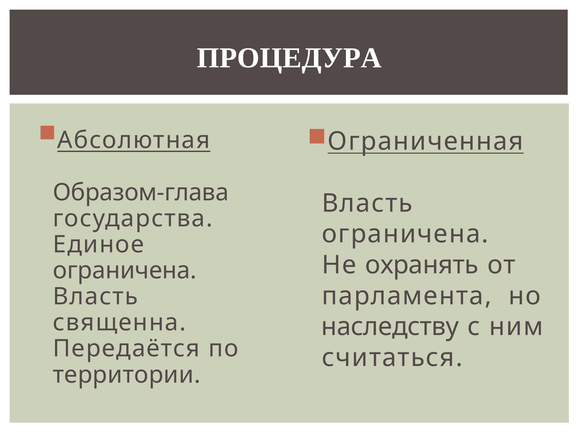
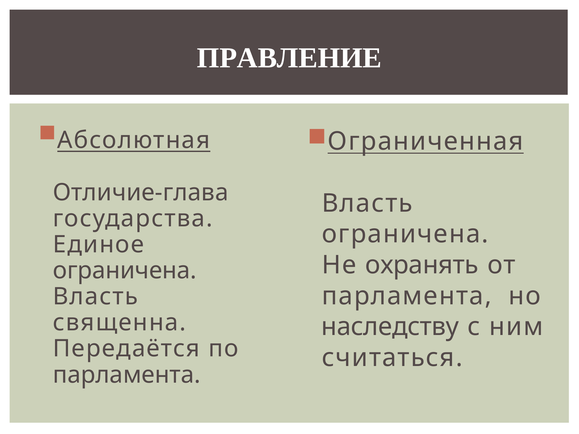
ПРОЦЕДУРА: ПРОЦЕДУРА -> ПРАВЛЕНИЕ
Образом-глава: Образом-глава -> Отличие-глава
территории at (127, 375): территории -> парламента
